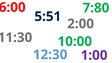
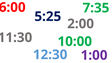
7:80: 7:80 -> 7:35
5:51: 5:51 -> 5:25
